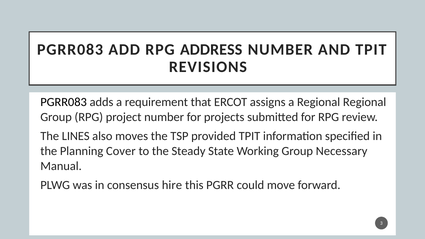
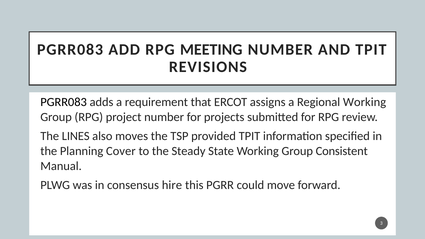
ADDRESS: ADDRESS -> MEETING
Regional Regional: Regional -> Working
Necessary: Necessary -> Consistent
